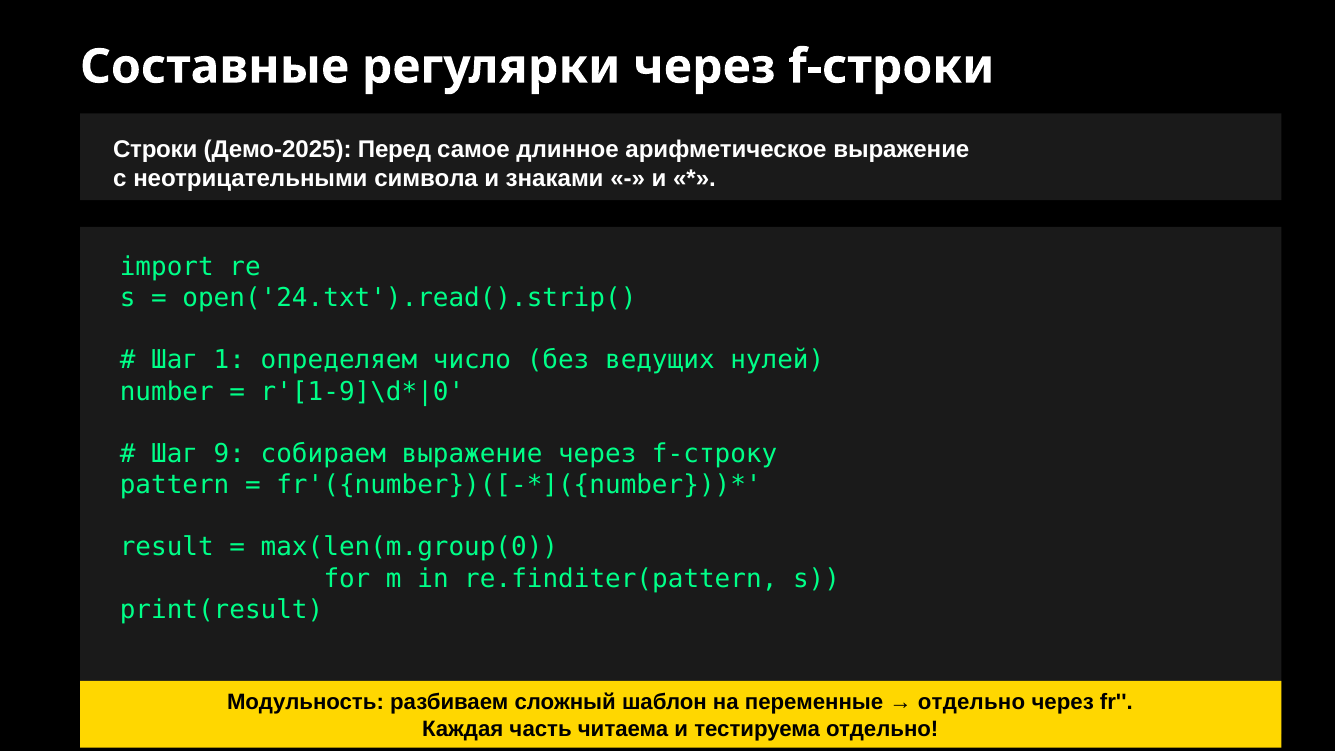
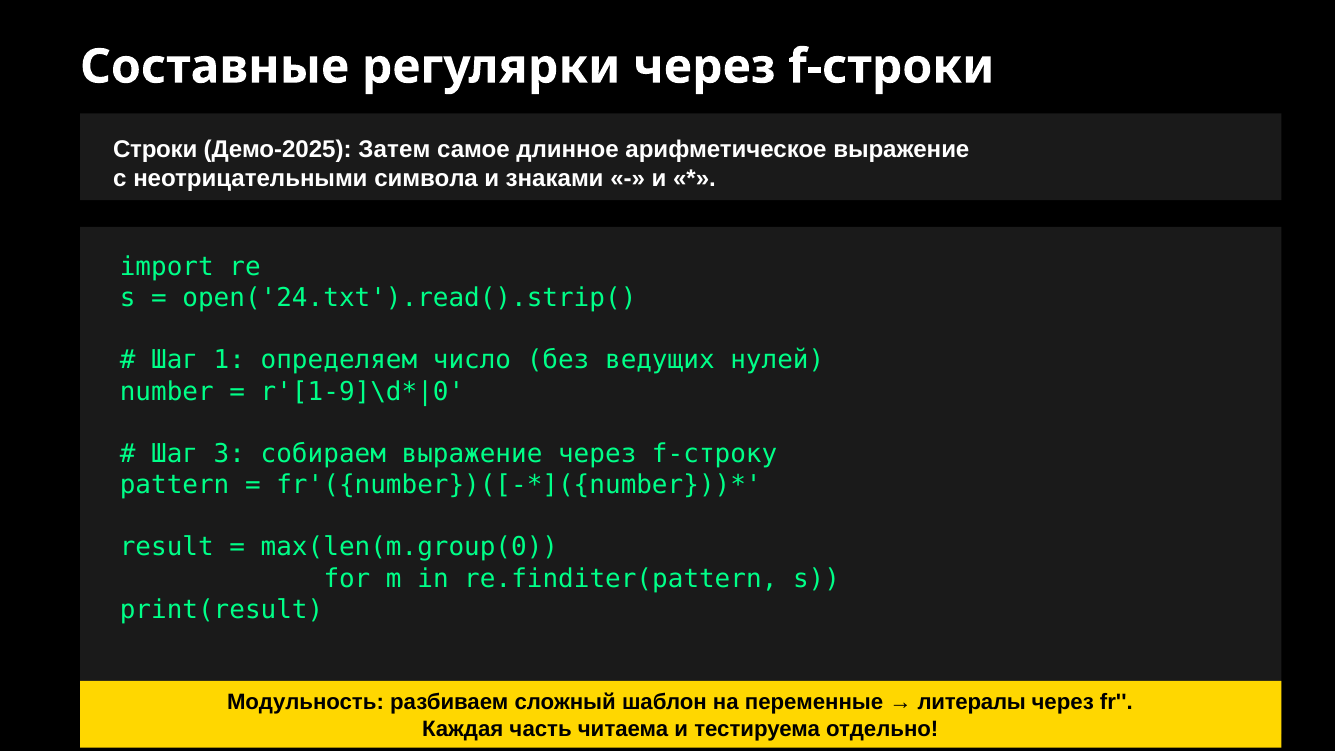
Перед: Перед -> Затем
9: 9 -> 3
отдельно at (972, 702): отдельно -> литералы
